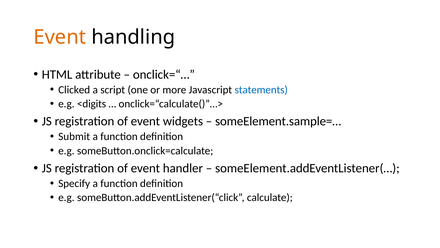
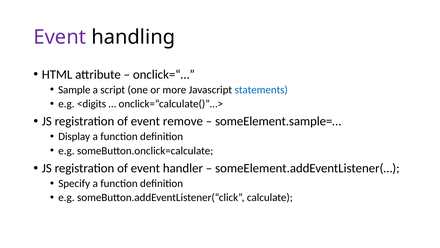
Event at (60, 37) colour: orange -> purple
Clicked: Clicked -> Sample
widgets: widgets -> remove
Submit: Submit -> Display
